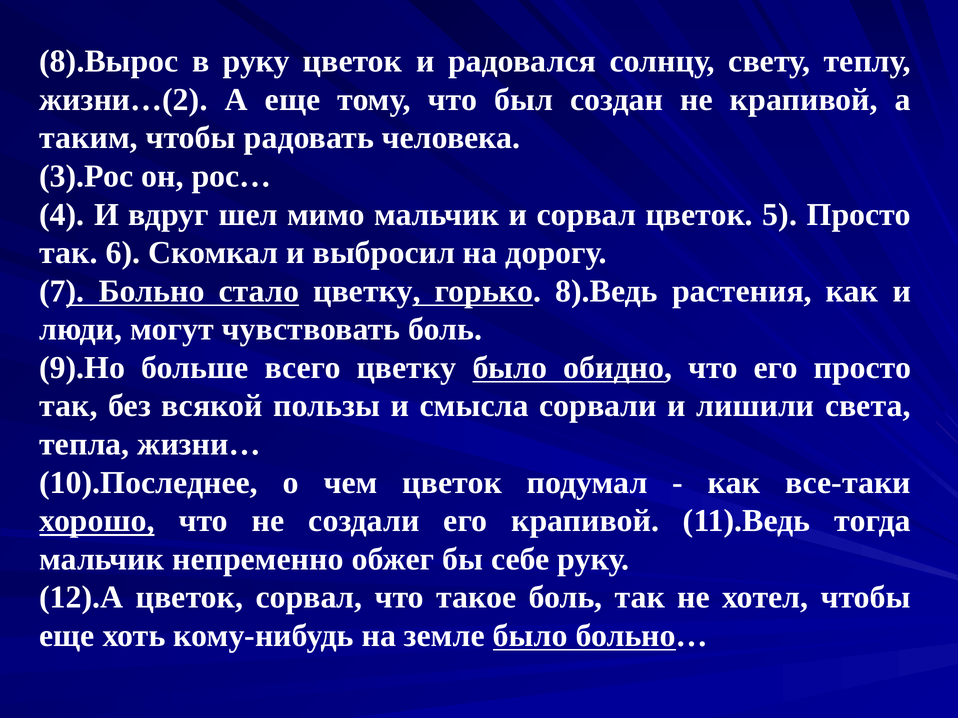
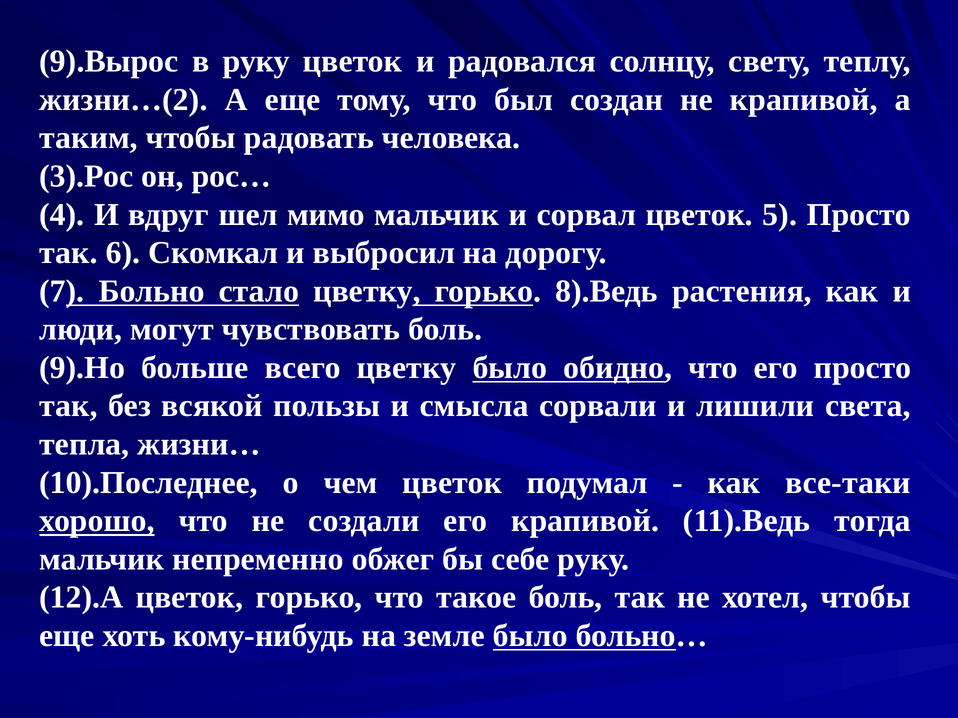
8).Вырос: 8).Вырос -> 9).Вырос
цветок сорвал: сорвал -> горько
